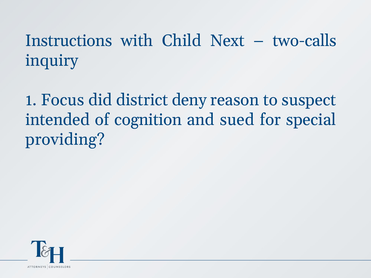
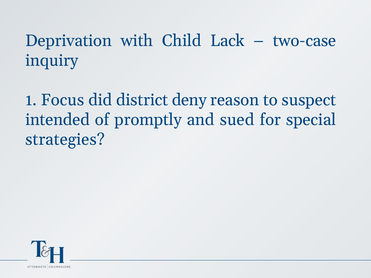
Instructions: Instructions -> Deprivation
Next: Next -> Lack
two-calls: two-calls -> two-case
cognition: cognition -> promptly
providing: providing -> strategies
